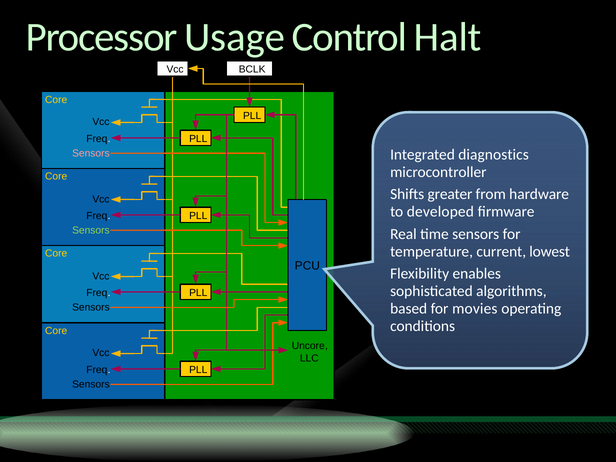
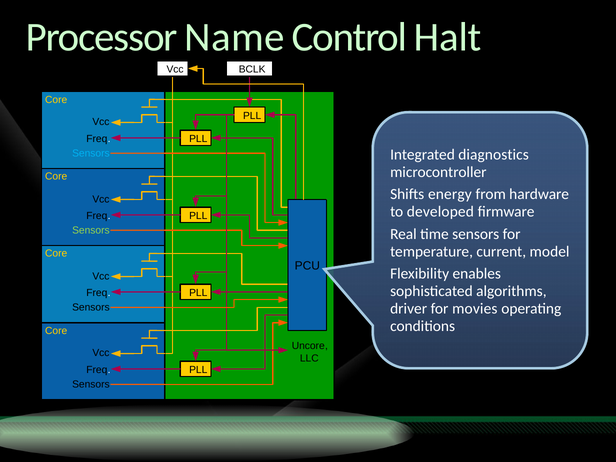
Usage: Usage -> Name
Sensors at (91, 153) colour: pink -> light blue
greater: greater -> energy
lowest: lowest -> model
based: based -> driver
